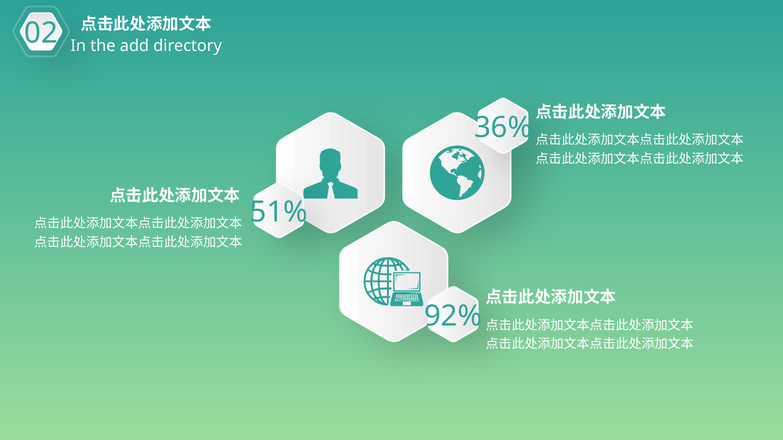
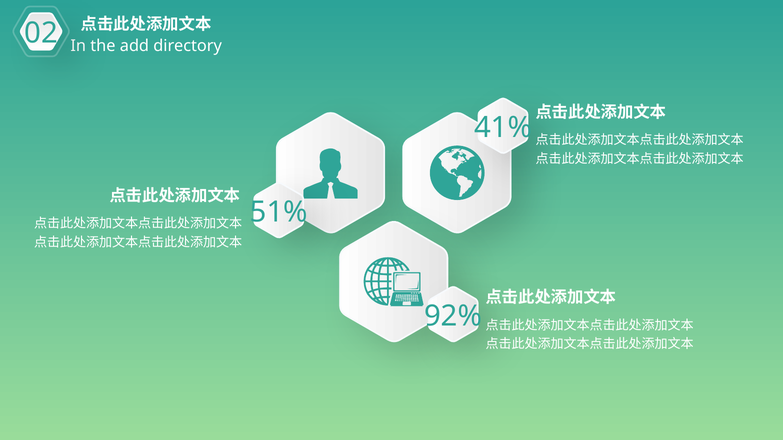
36%: 36% -> 41%
